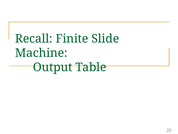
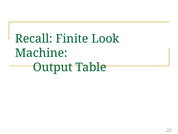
Slide: Slide -> Look
